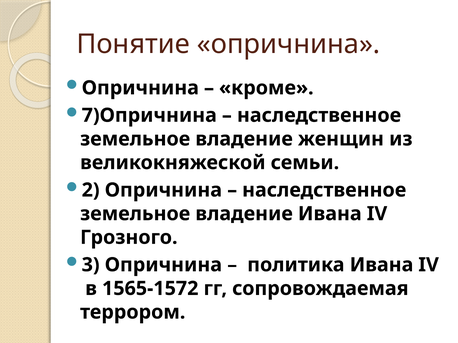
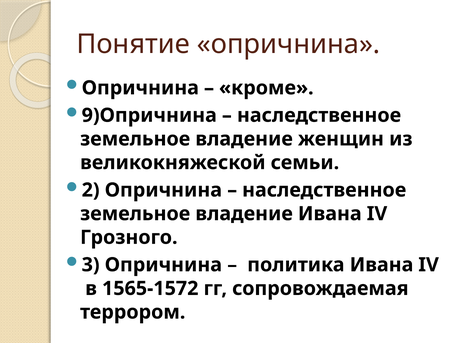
7)Опричнина: 7)Опричнина -> 9)Опричнина
